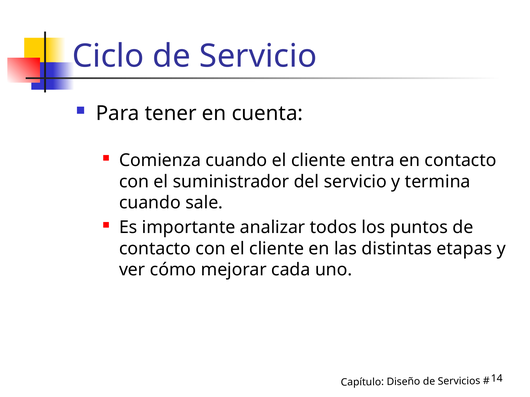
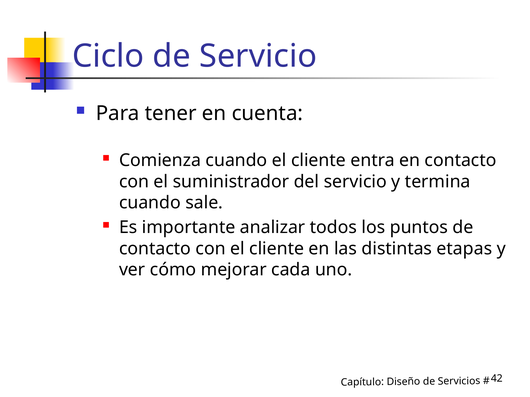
14: 14 -> 42
